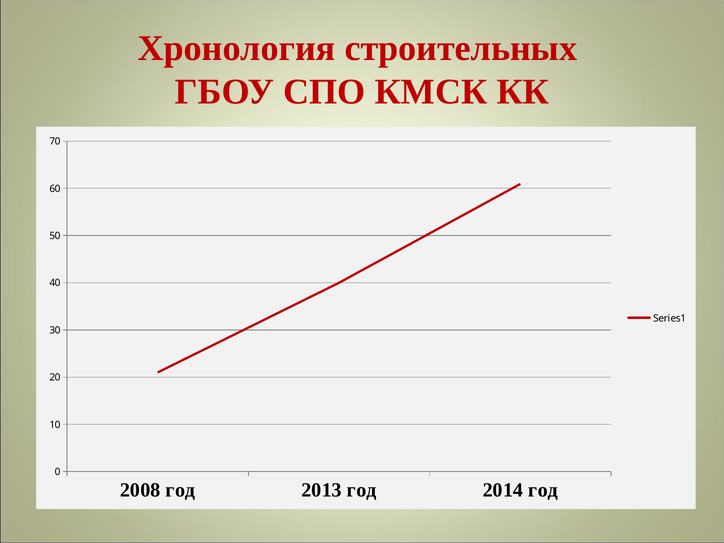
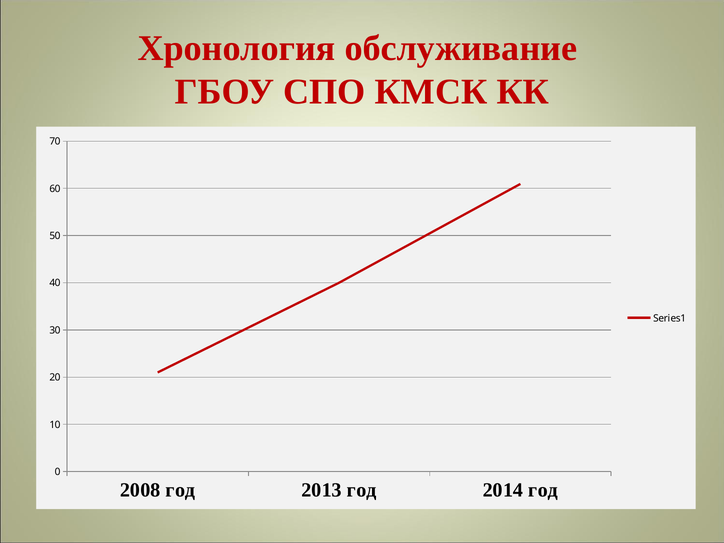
строительных: строительных -> обслуживание
